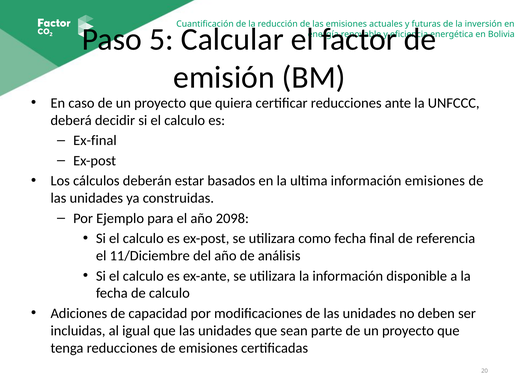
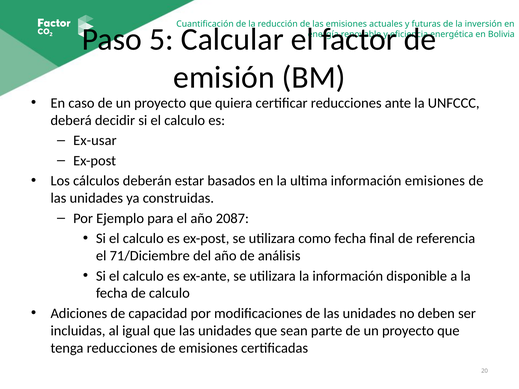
Ex-final: Ex-final -> Ex-usar
2098: 2098 -> 2087
11/Diciembre: 11/Diciembre -> 71/Diciembre
